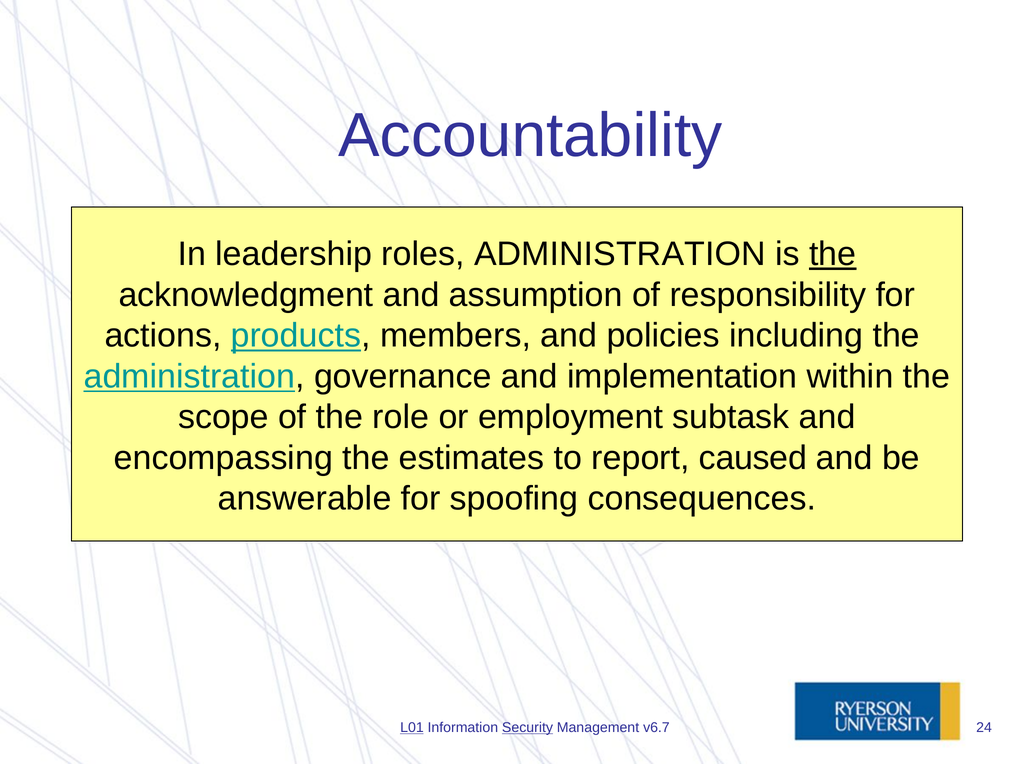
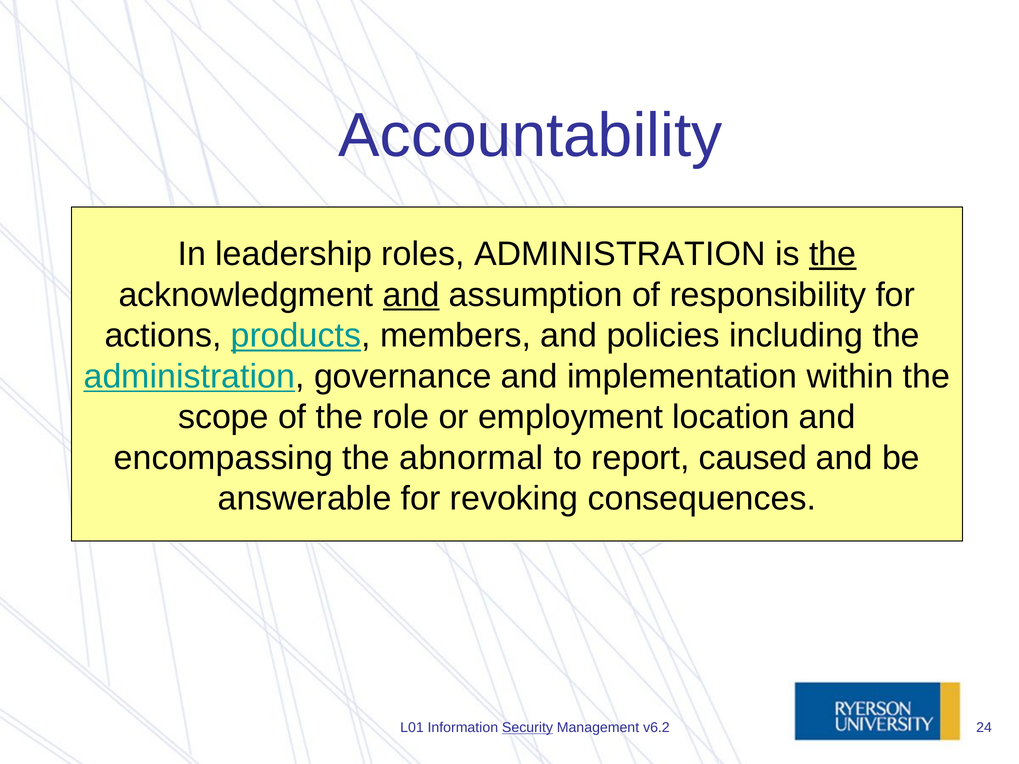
and at (411, 295) underline: none -> present
subtask: subtask -> location
estimates: estimates -> abnormal
spoofing: spoofing -> revoking
L01 underline: present -> none
v6.7: v6.7 -> v6.2
